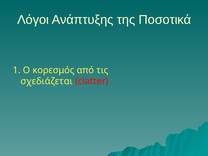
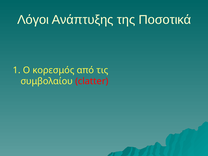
σχεδιάζεται: σχεδιάζεται -> συμβολαίου
